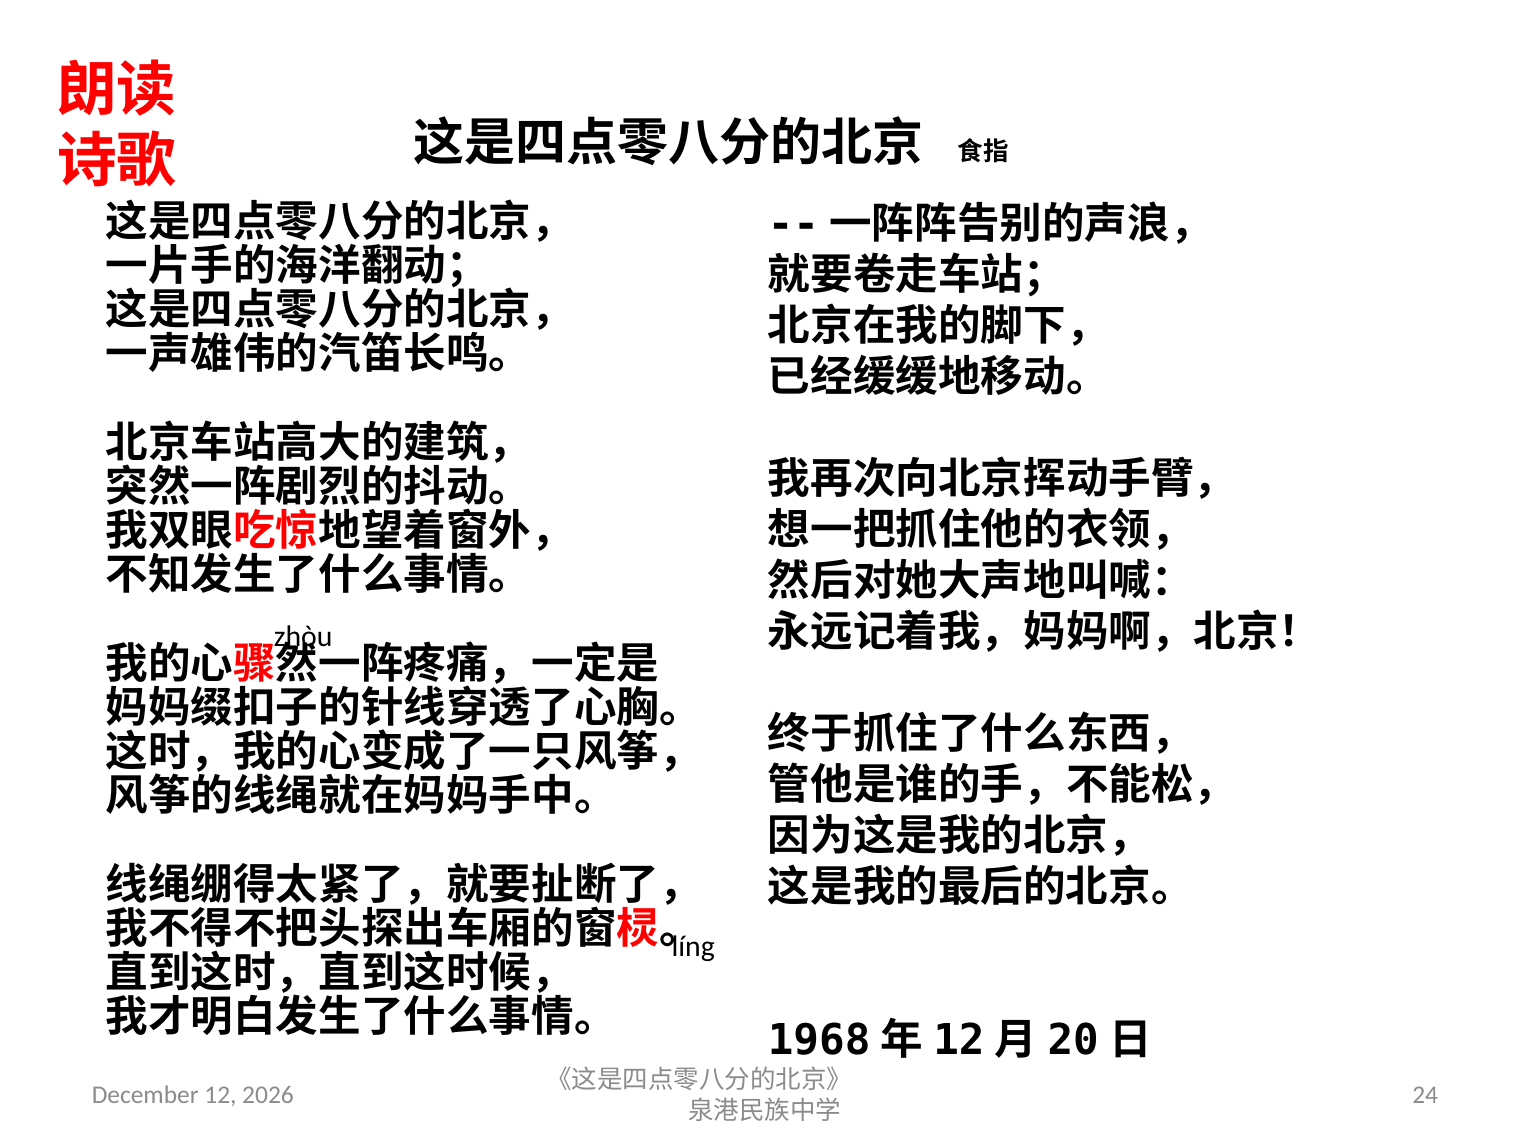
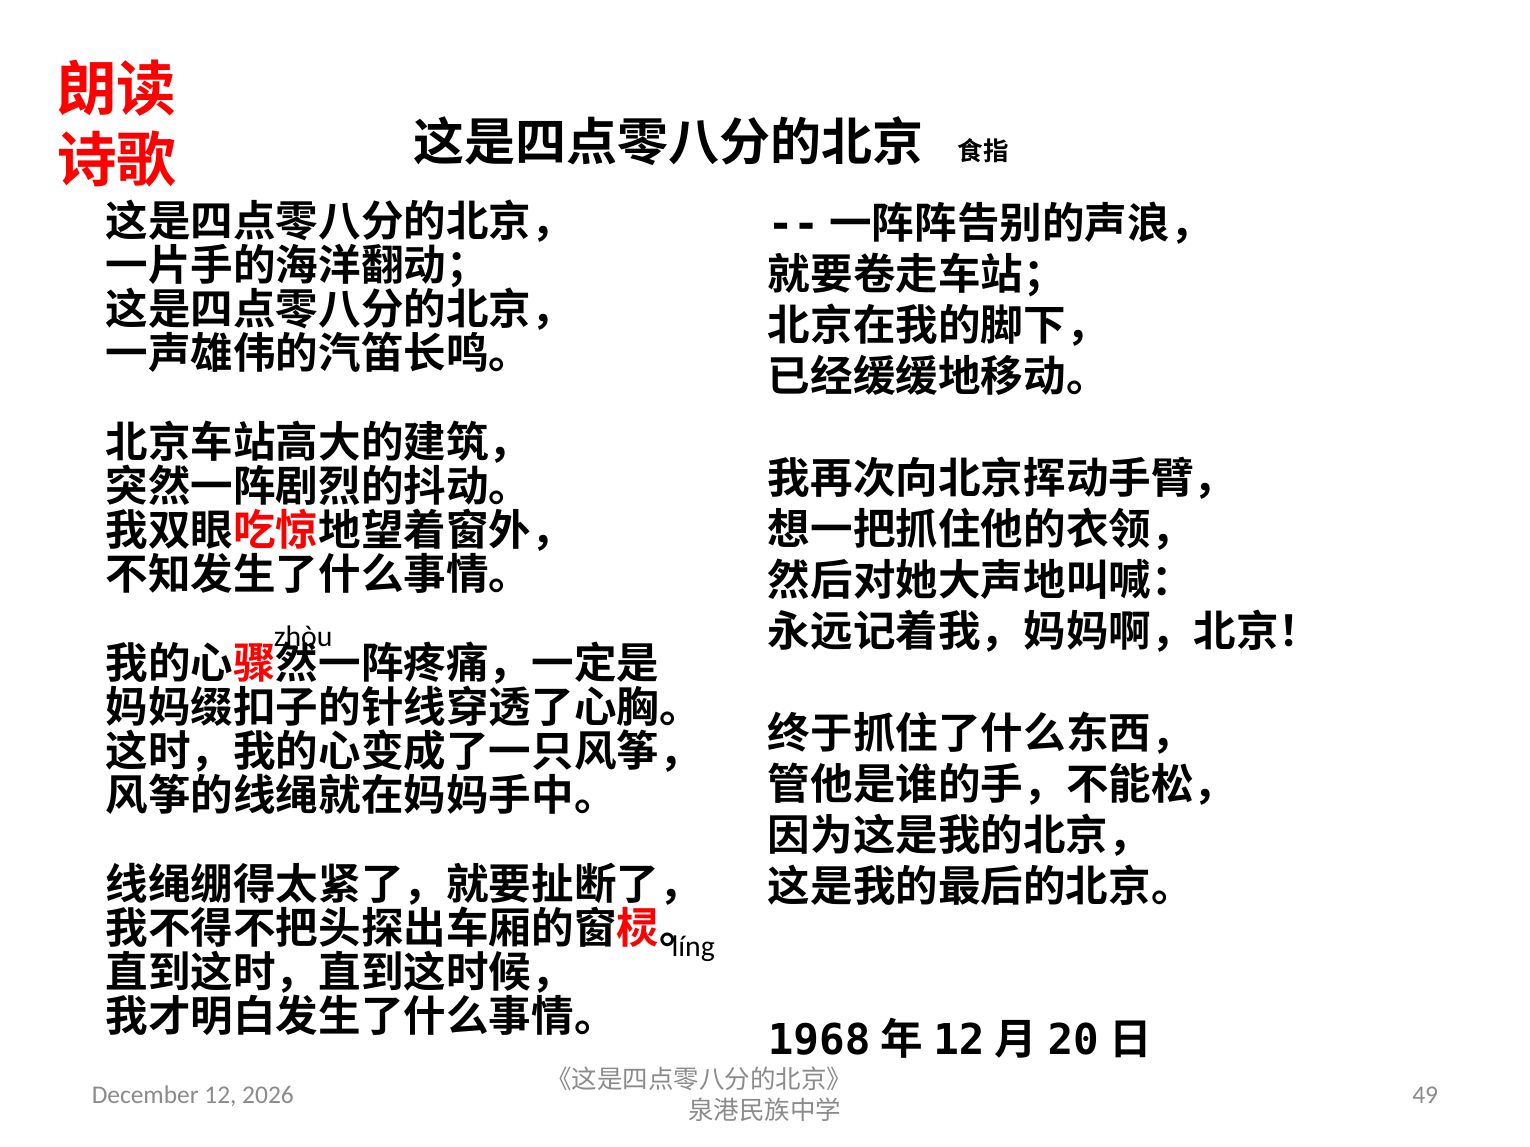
24: 24 -> 49
